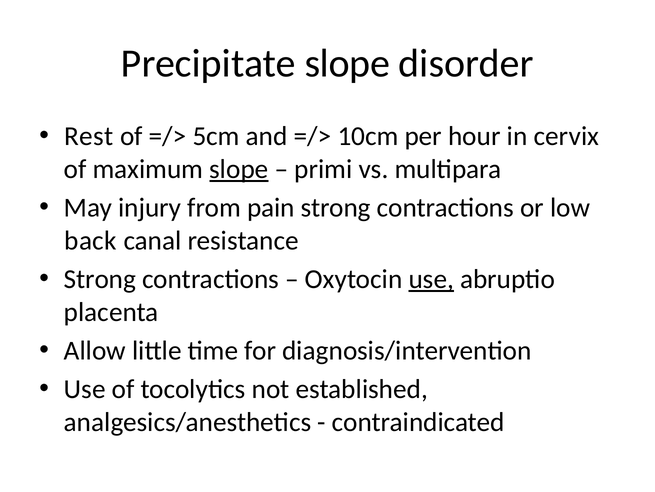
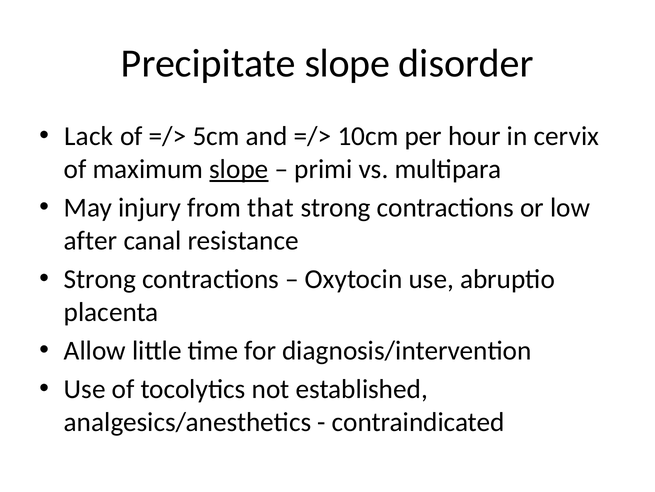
Rest: Rest -> Lack
pain: pain -> that
back: back -> after
use at (431, 279) underline: present -> none
